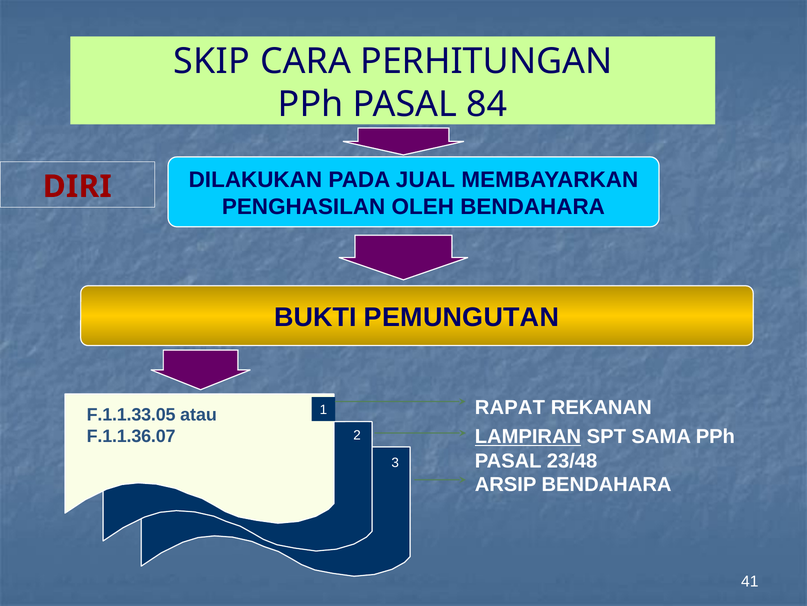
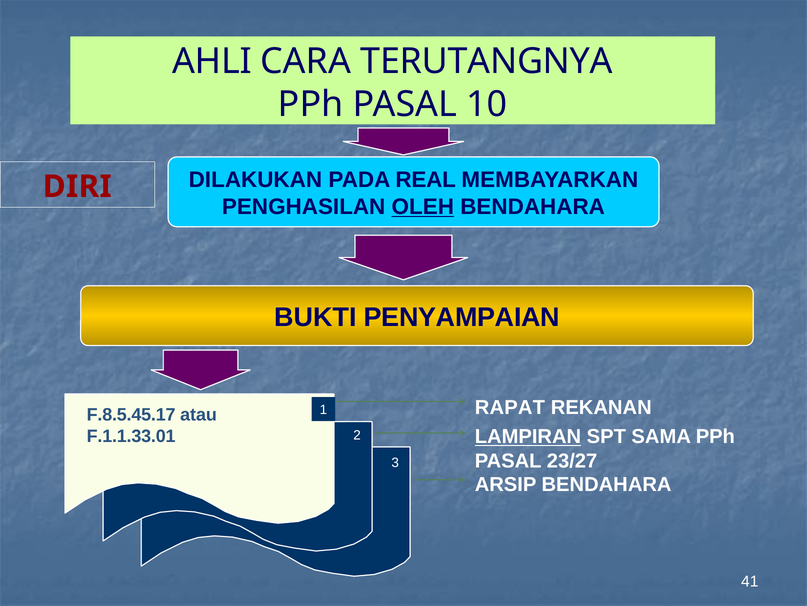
SKIP: SKIP -> AHLI
PERHITUNGAN: PERHITUNGAN -> TERUTANGNYA
84: 84 -> 10
JUAL: JUAL -> REAL
OLEH underline: none -> present
PEMUNGUTAN: PEMUNGUTAN -> PENYAMPAIAN
F.1.1.33.05: F.1.1.33.05 -> F.8.5.45.17
F.1.1.36.07: F.1.1.36.07 -> F.1.1.33.01
23/48: 23/48 -> 23/27
